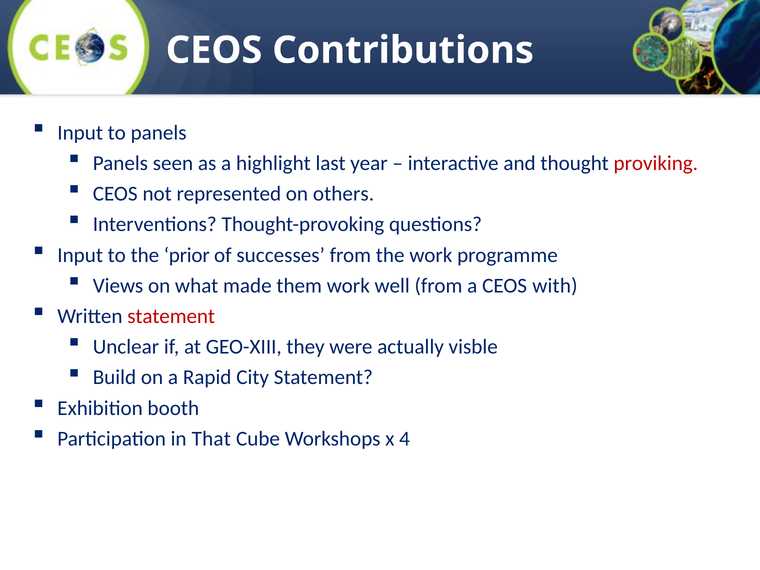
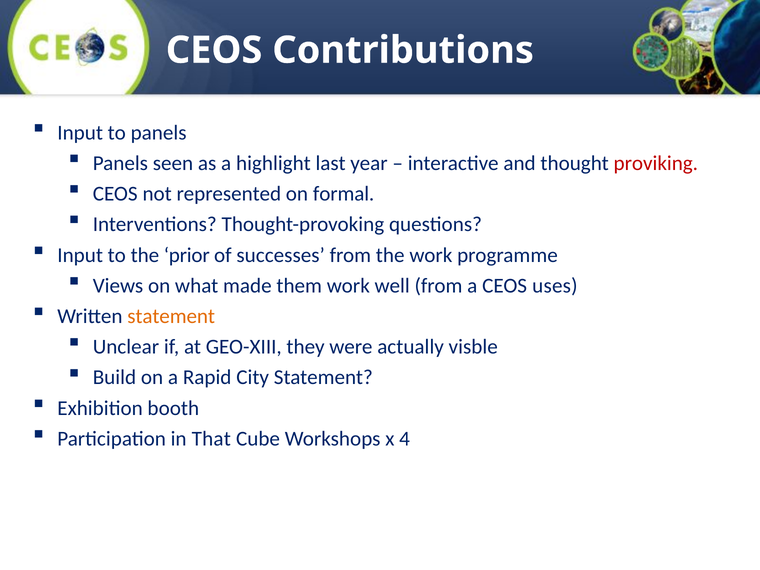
others: others -> formal
with: with -> uses
statement at (171, 316) colour: red -> orange
